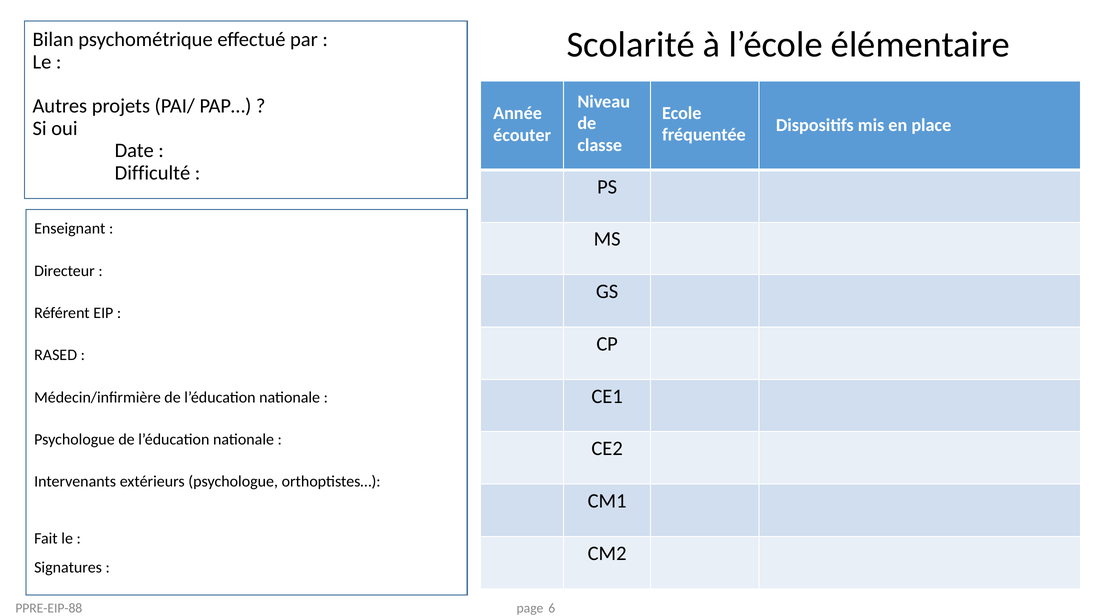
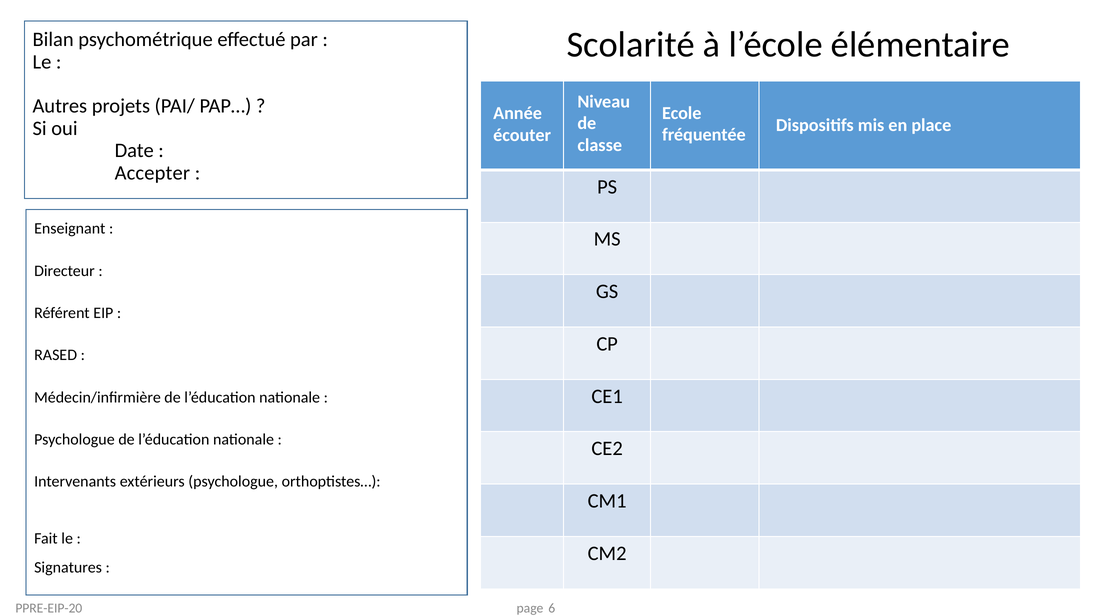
Difficulté: Difficulté -> Accepter
PPRE-EIP-88: PPRE-EIP-88 -> PPRE-EIP-20
